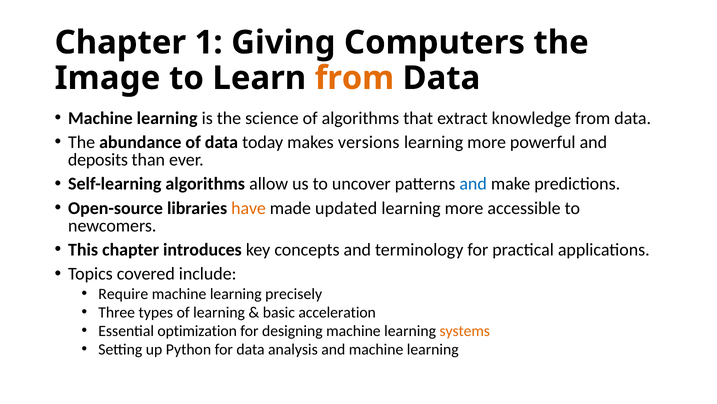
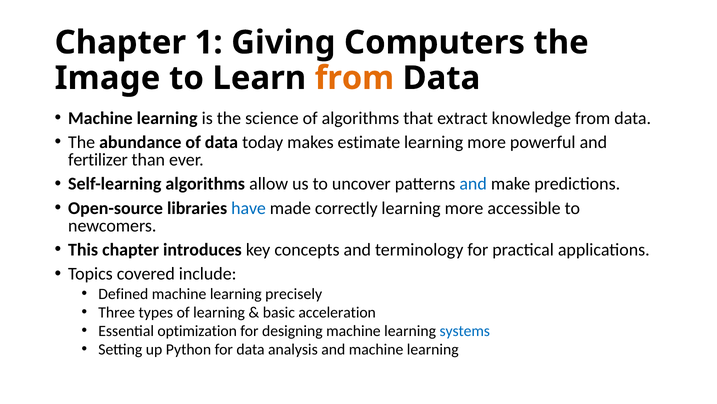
versions: versions -> estimate
deposits: deposits -> fertilizer
have colour: orange -> blue
updated: updated -> correctly
Require: Require -> Defined
systems colour: orange -> blue
